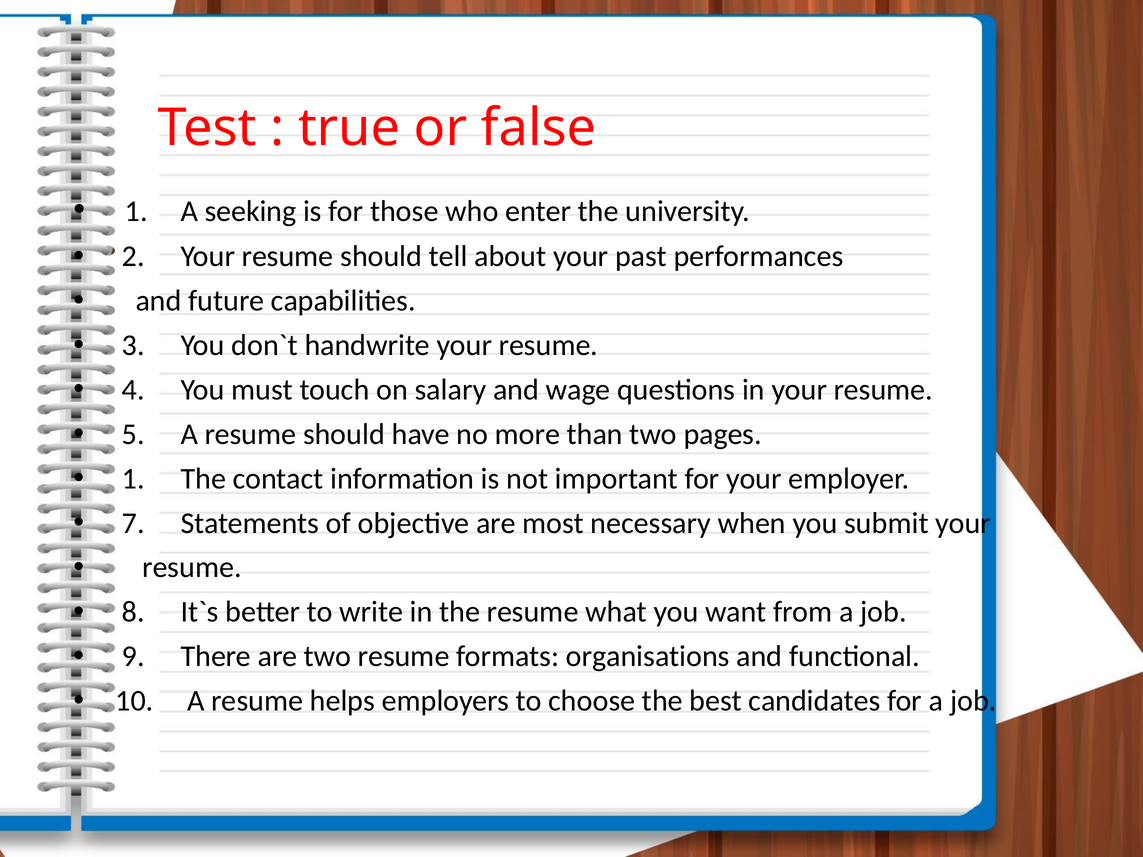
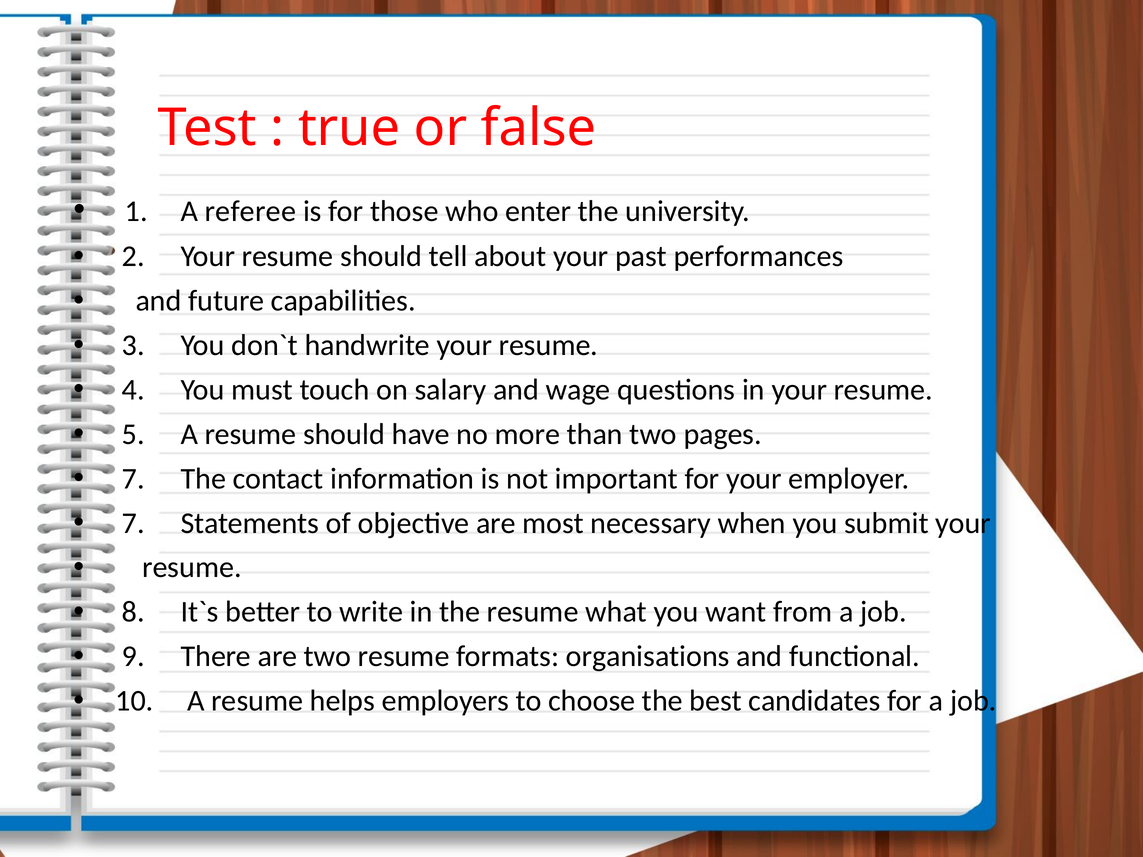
seeking: seeking -> referee
1 at (133, 479): 1 -> 7
